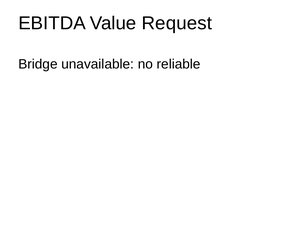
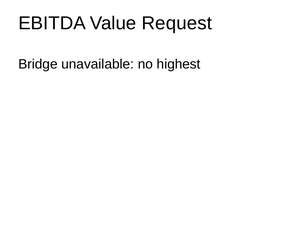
reliable: reliable -> highest
